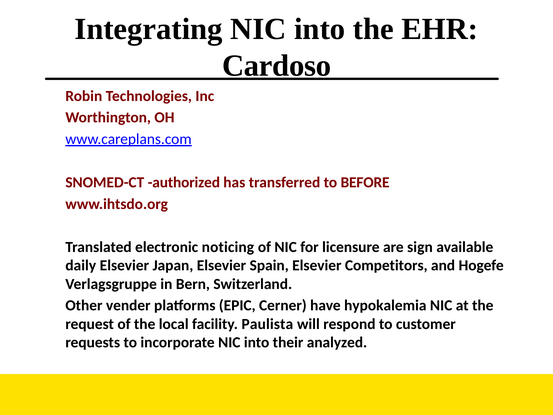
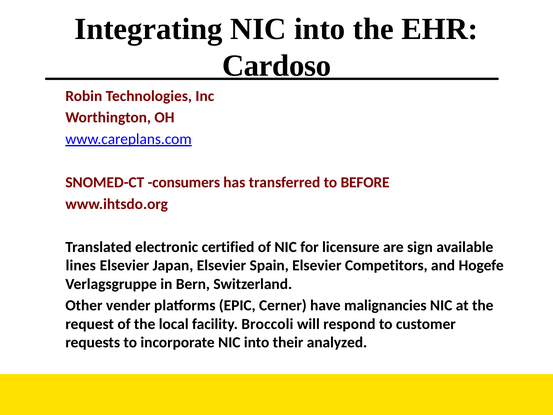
authorized: authorized -> consumers
noticing: noticing -> certified
daily: daily -> lines
hypokalemia: hypokalemia -> malignancies
Paulista: Paulista -> Broccoli
